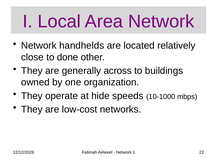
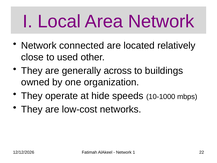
handhelds: handhelds -> connected
done: done -> used
